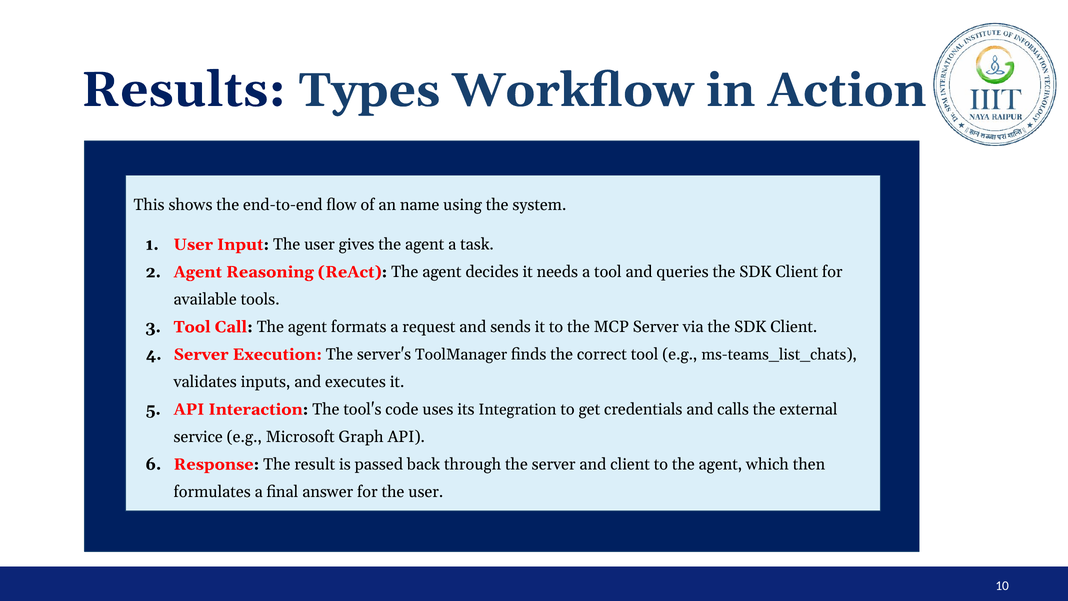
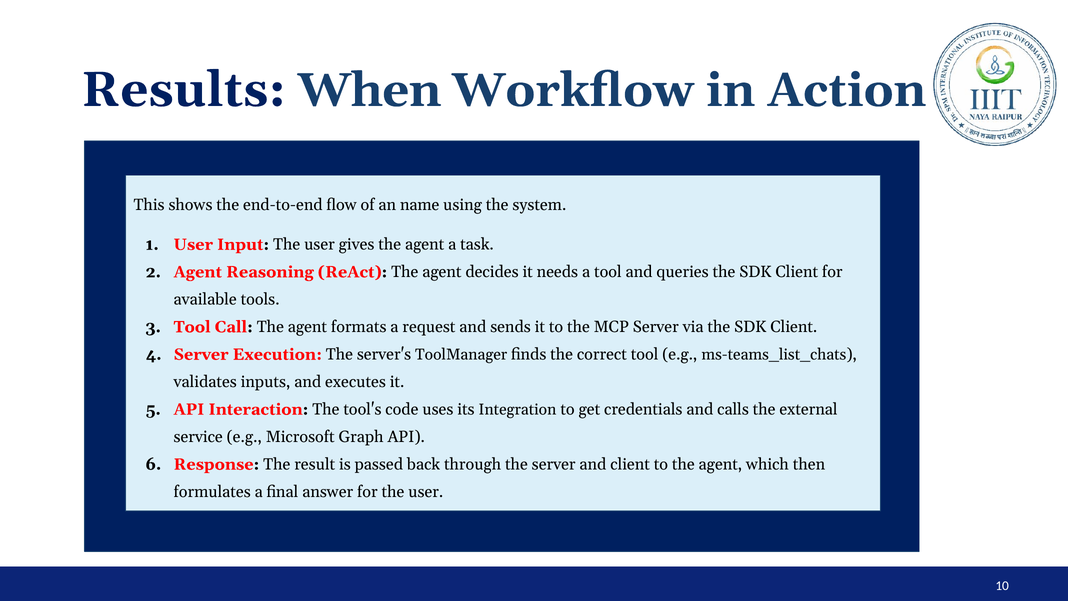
Types: Types -> When
